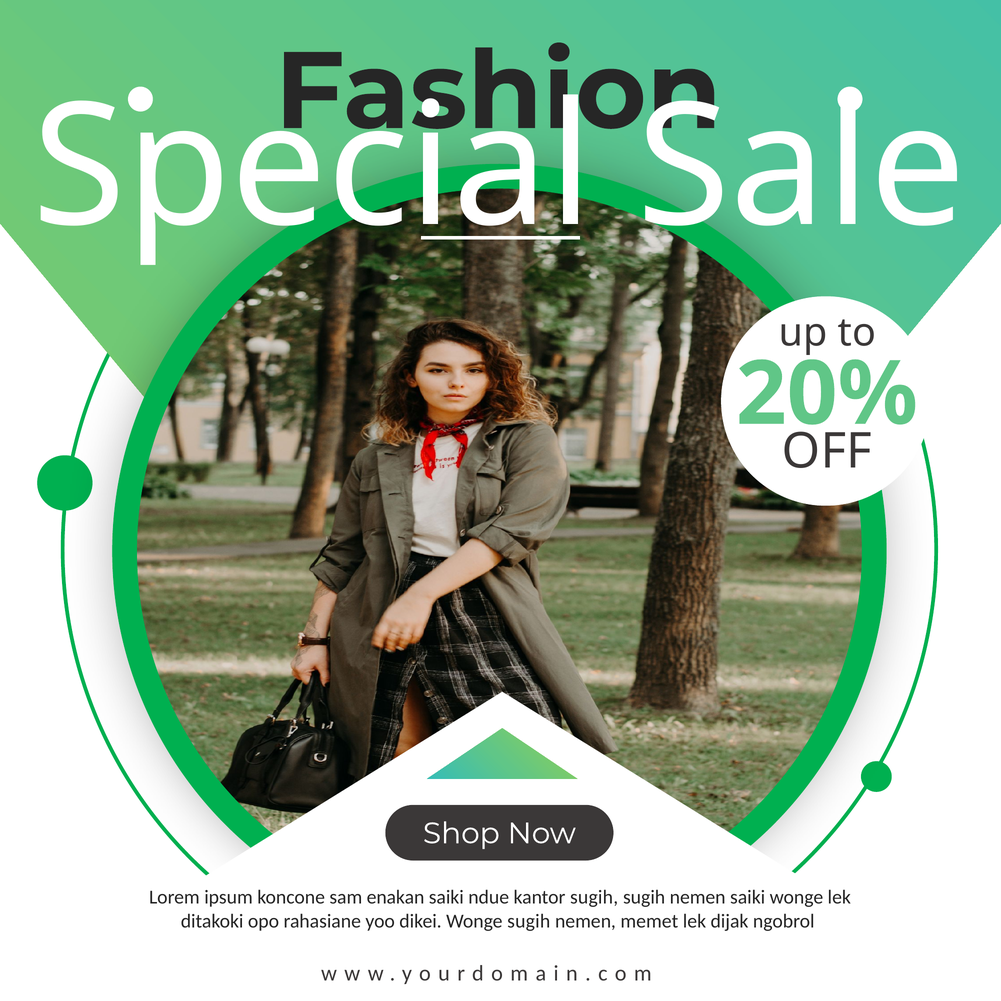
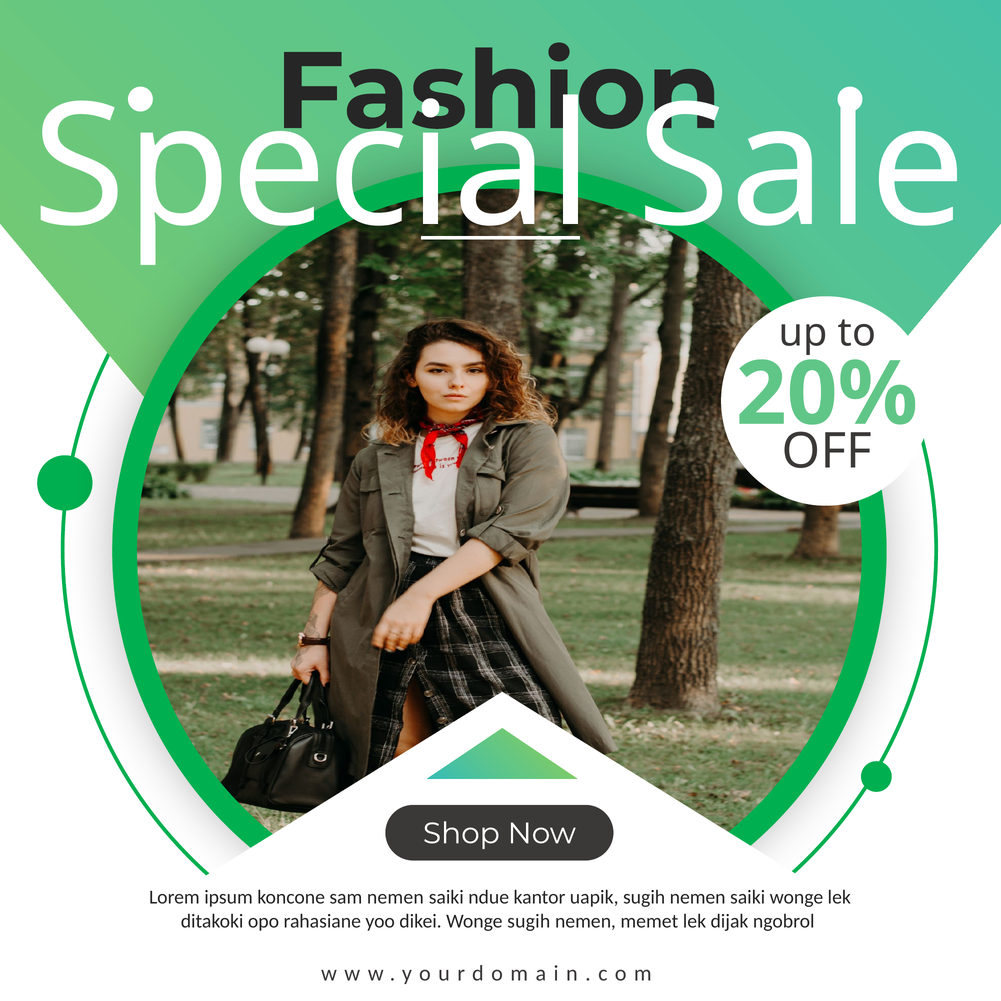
sam enakan: enakan -> nemen
kantor sugih: sugih -> uapik
